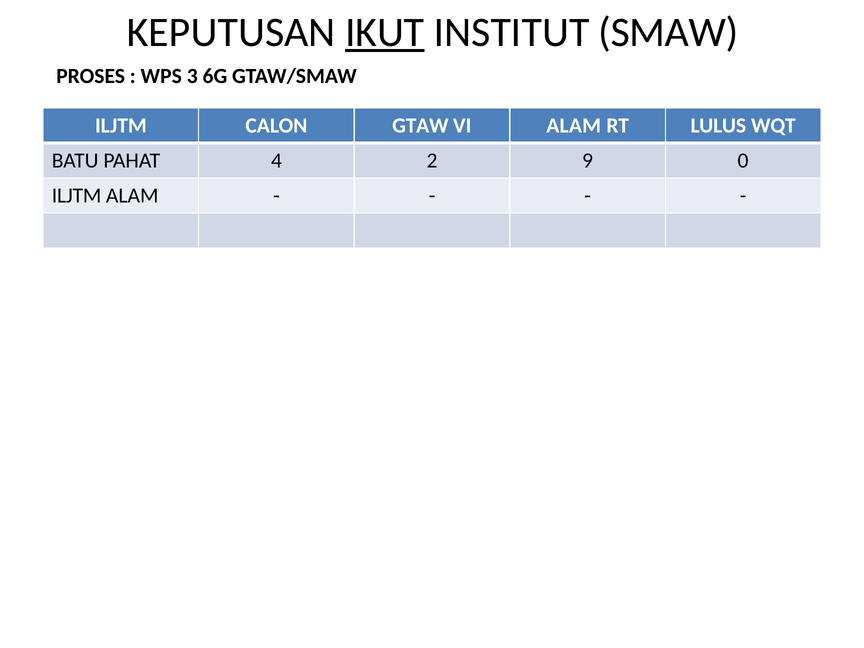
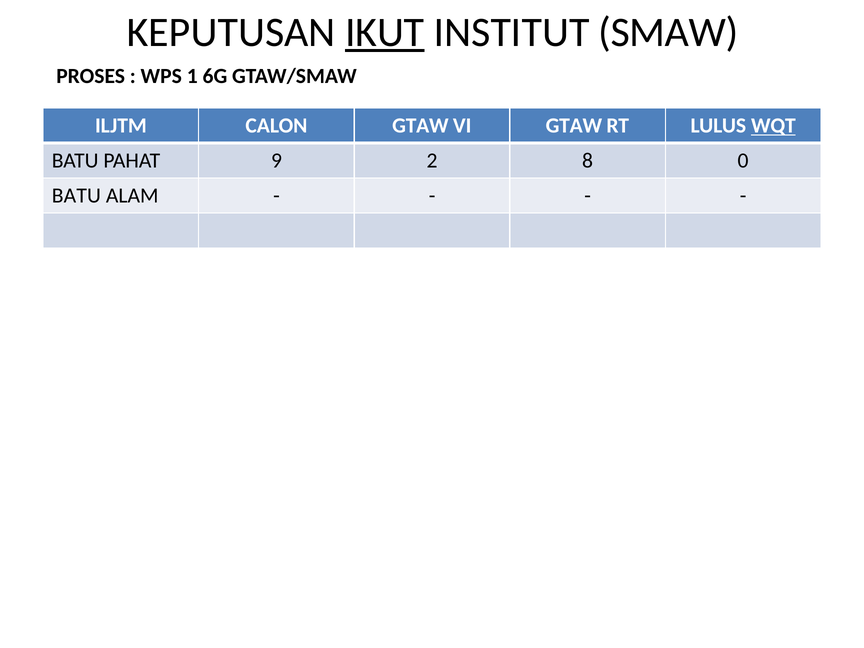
3: 3 -> 1
VI ALAM: ALAM -> GTAW
WQT underline: none -> present
4: 4 -> 9
9: 9 -> 8
ILJTM at (77, 196): ILJTM -> BATU
